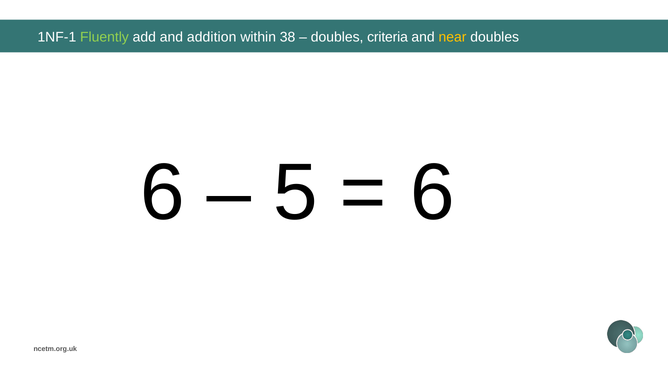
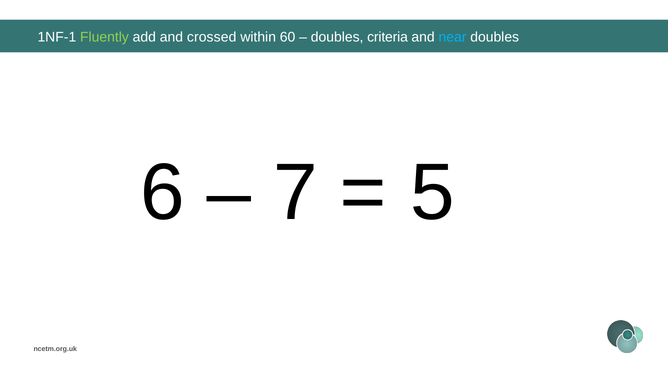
addition: addition -> crossed
38: 38 -> 60
near colour: yellow -> light blue
5: 5 -> 7
6 at (433, 193): 6 -> 5
